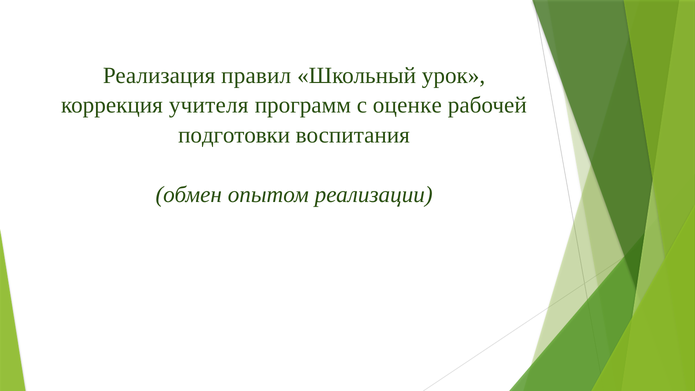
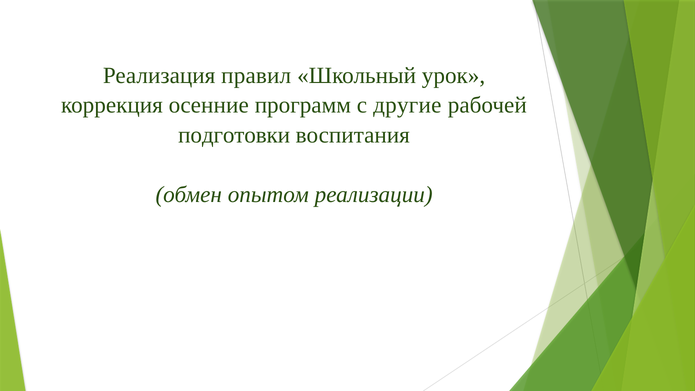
учителя: учителя -> осенние
оценке: оценке -> другие
